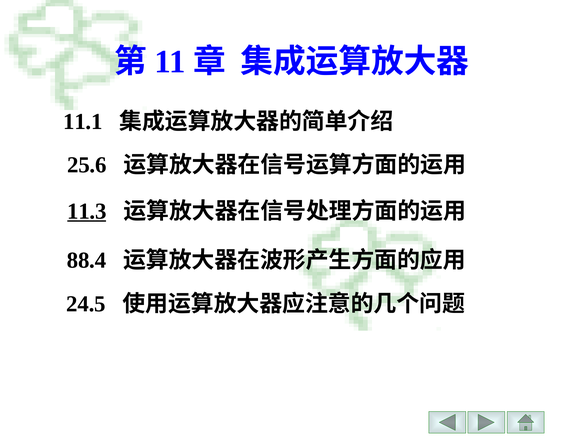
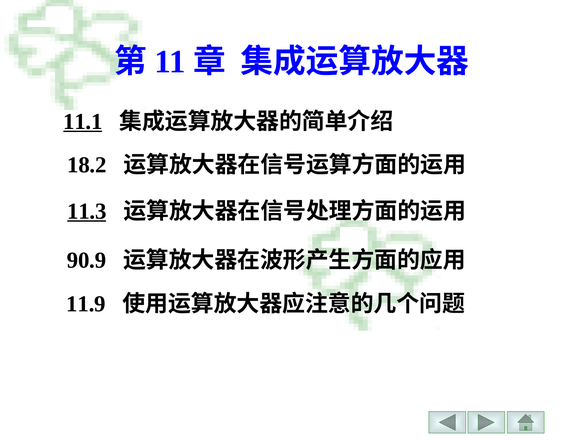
11.1 underline: none -> present
25.6: 25.6 -> 18.2
88.4: 88.4 -> 90.9
24.5: 24.5 -> 11.9
